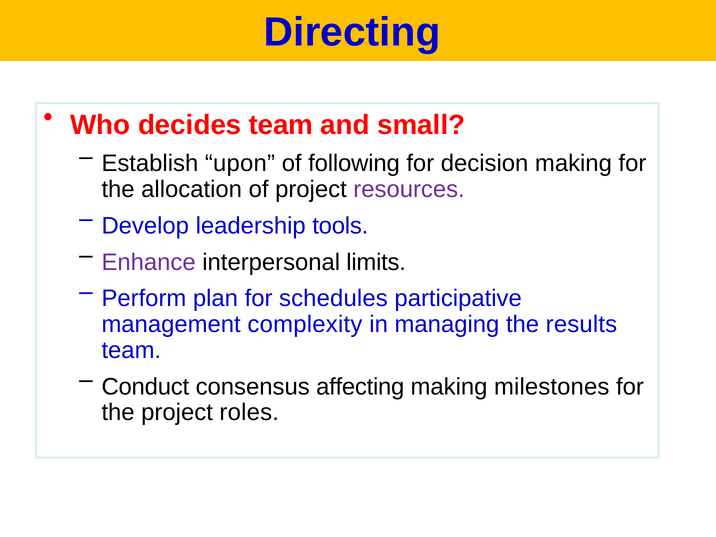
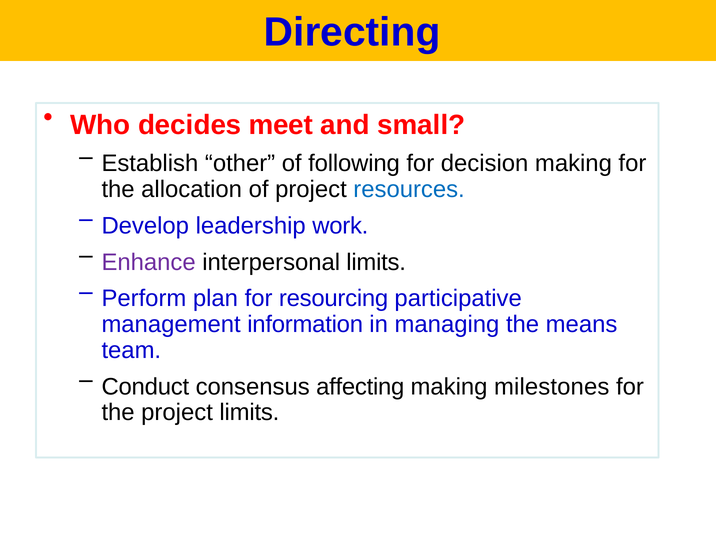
decides team: team -> meet
upon: upon -> other
resources colour: purple -> blue
tools: tools -> work
schedules: schedules -> resourcing
complexity: complexity -> information
results: results -> means
project roles: roles -> limits
